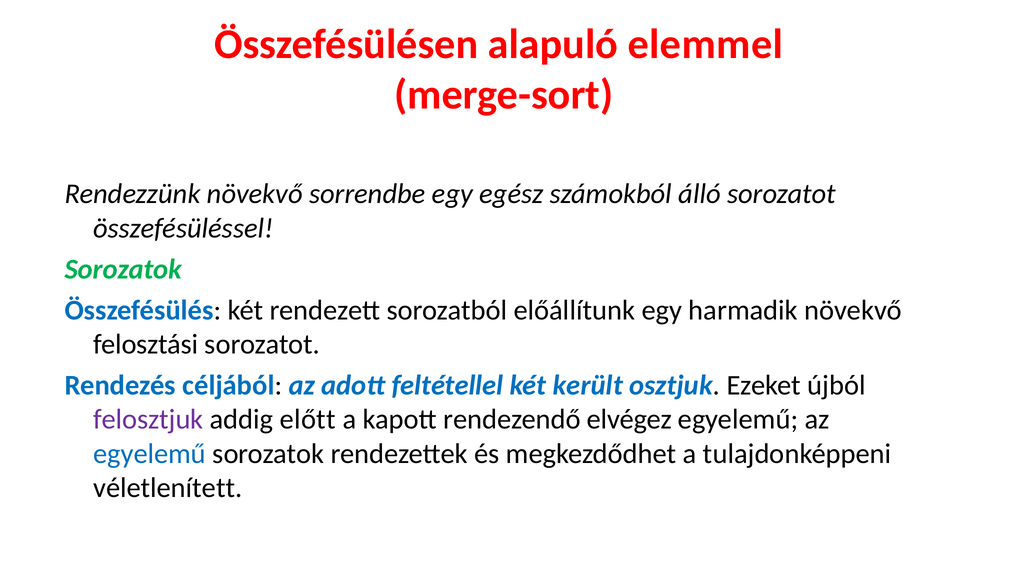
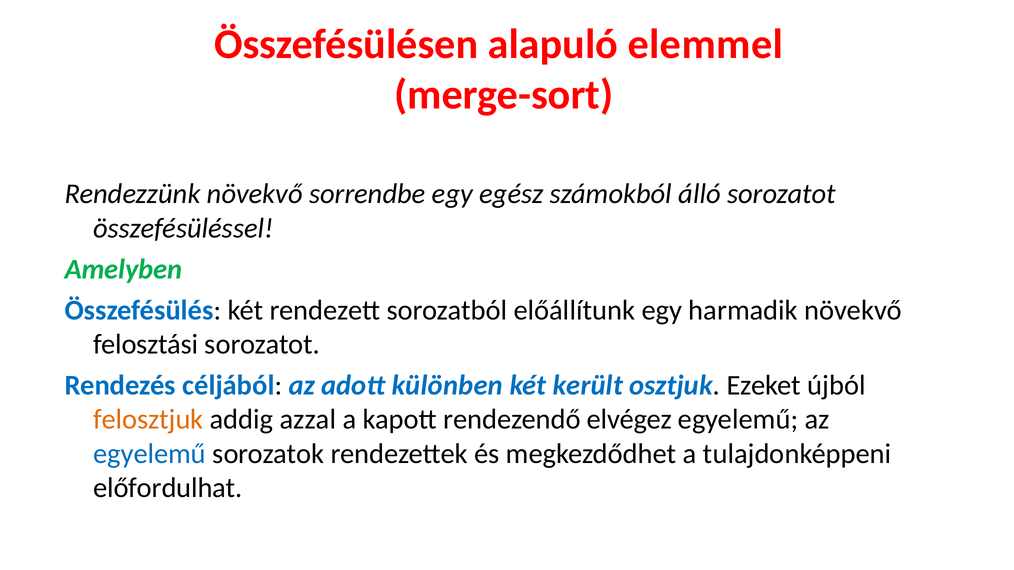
Sorozatok at (123, 269): Sorozatok -> Amelyben
feltétellel: feltétellel -> különben
felosztjuk colour: purple -> orange
előtt: előtt -> azzal
véletlenített: véletlenített -> előfordulhat
